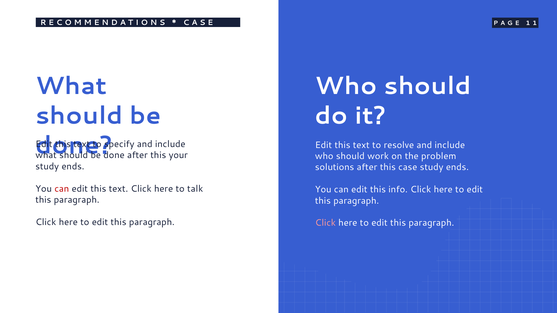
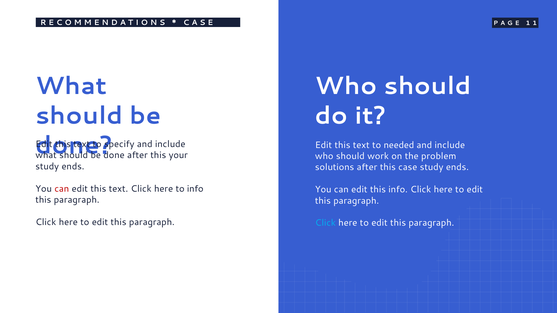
resolve: resolve -> needed
to talk: talk -> info
Click at (325, 223) colour: pink -> light blue
